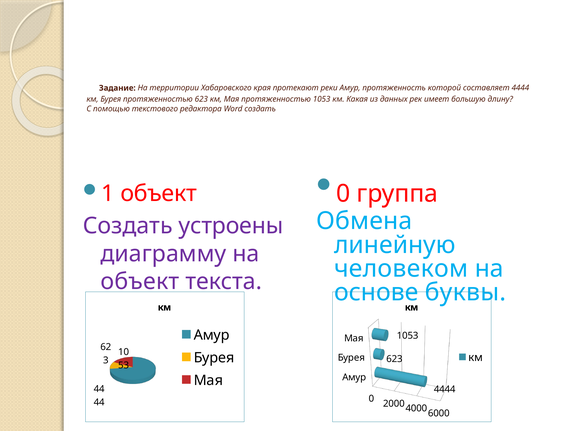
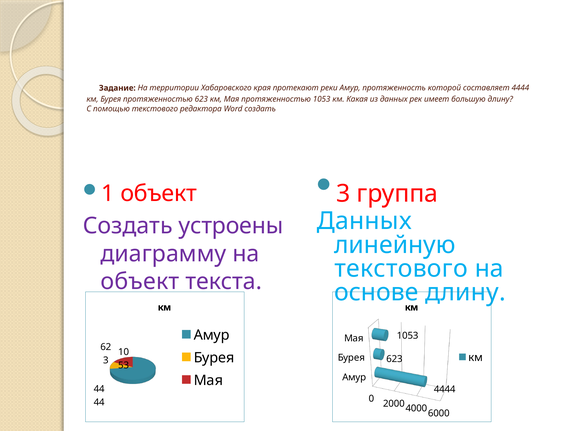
0 at (343, 194): 0 -> 3
Обмена at (364, 221): Обмена -> Данных
человеком at (401, 269): человеком -> текстового
буквы at (466, 293): буквы -> длину
